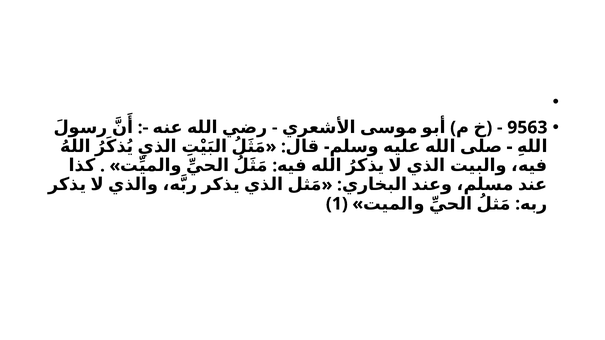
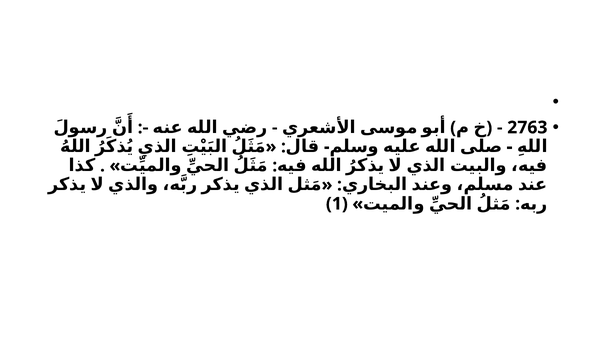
9563: 9563 -> 2763
